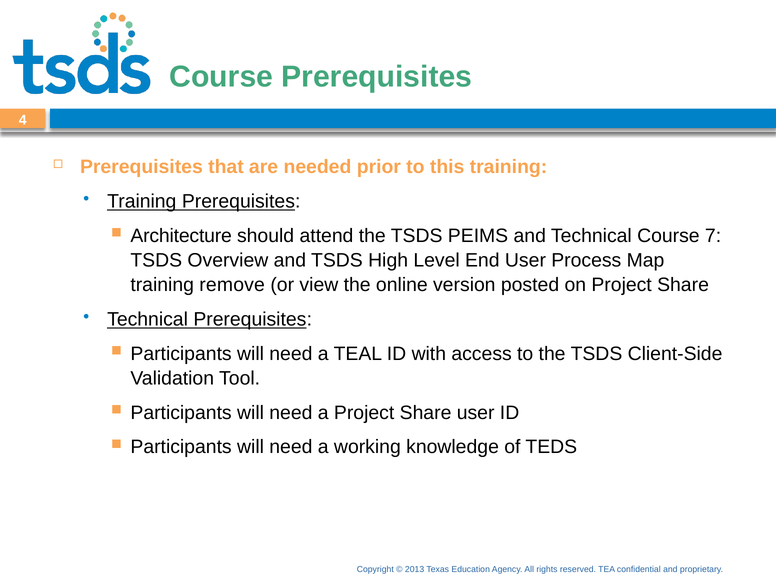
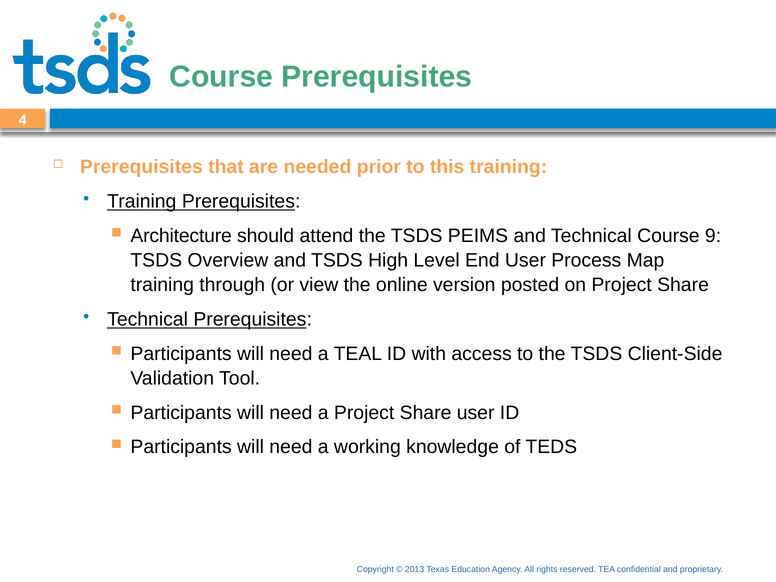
7: 7 -> 9
remove: remove -> through
